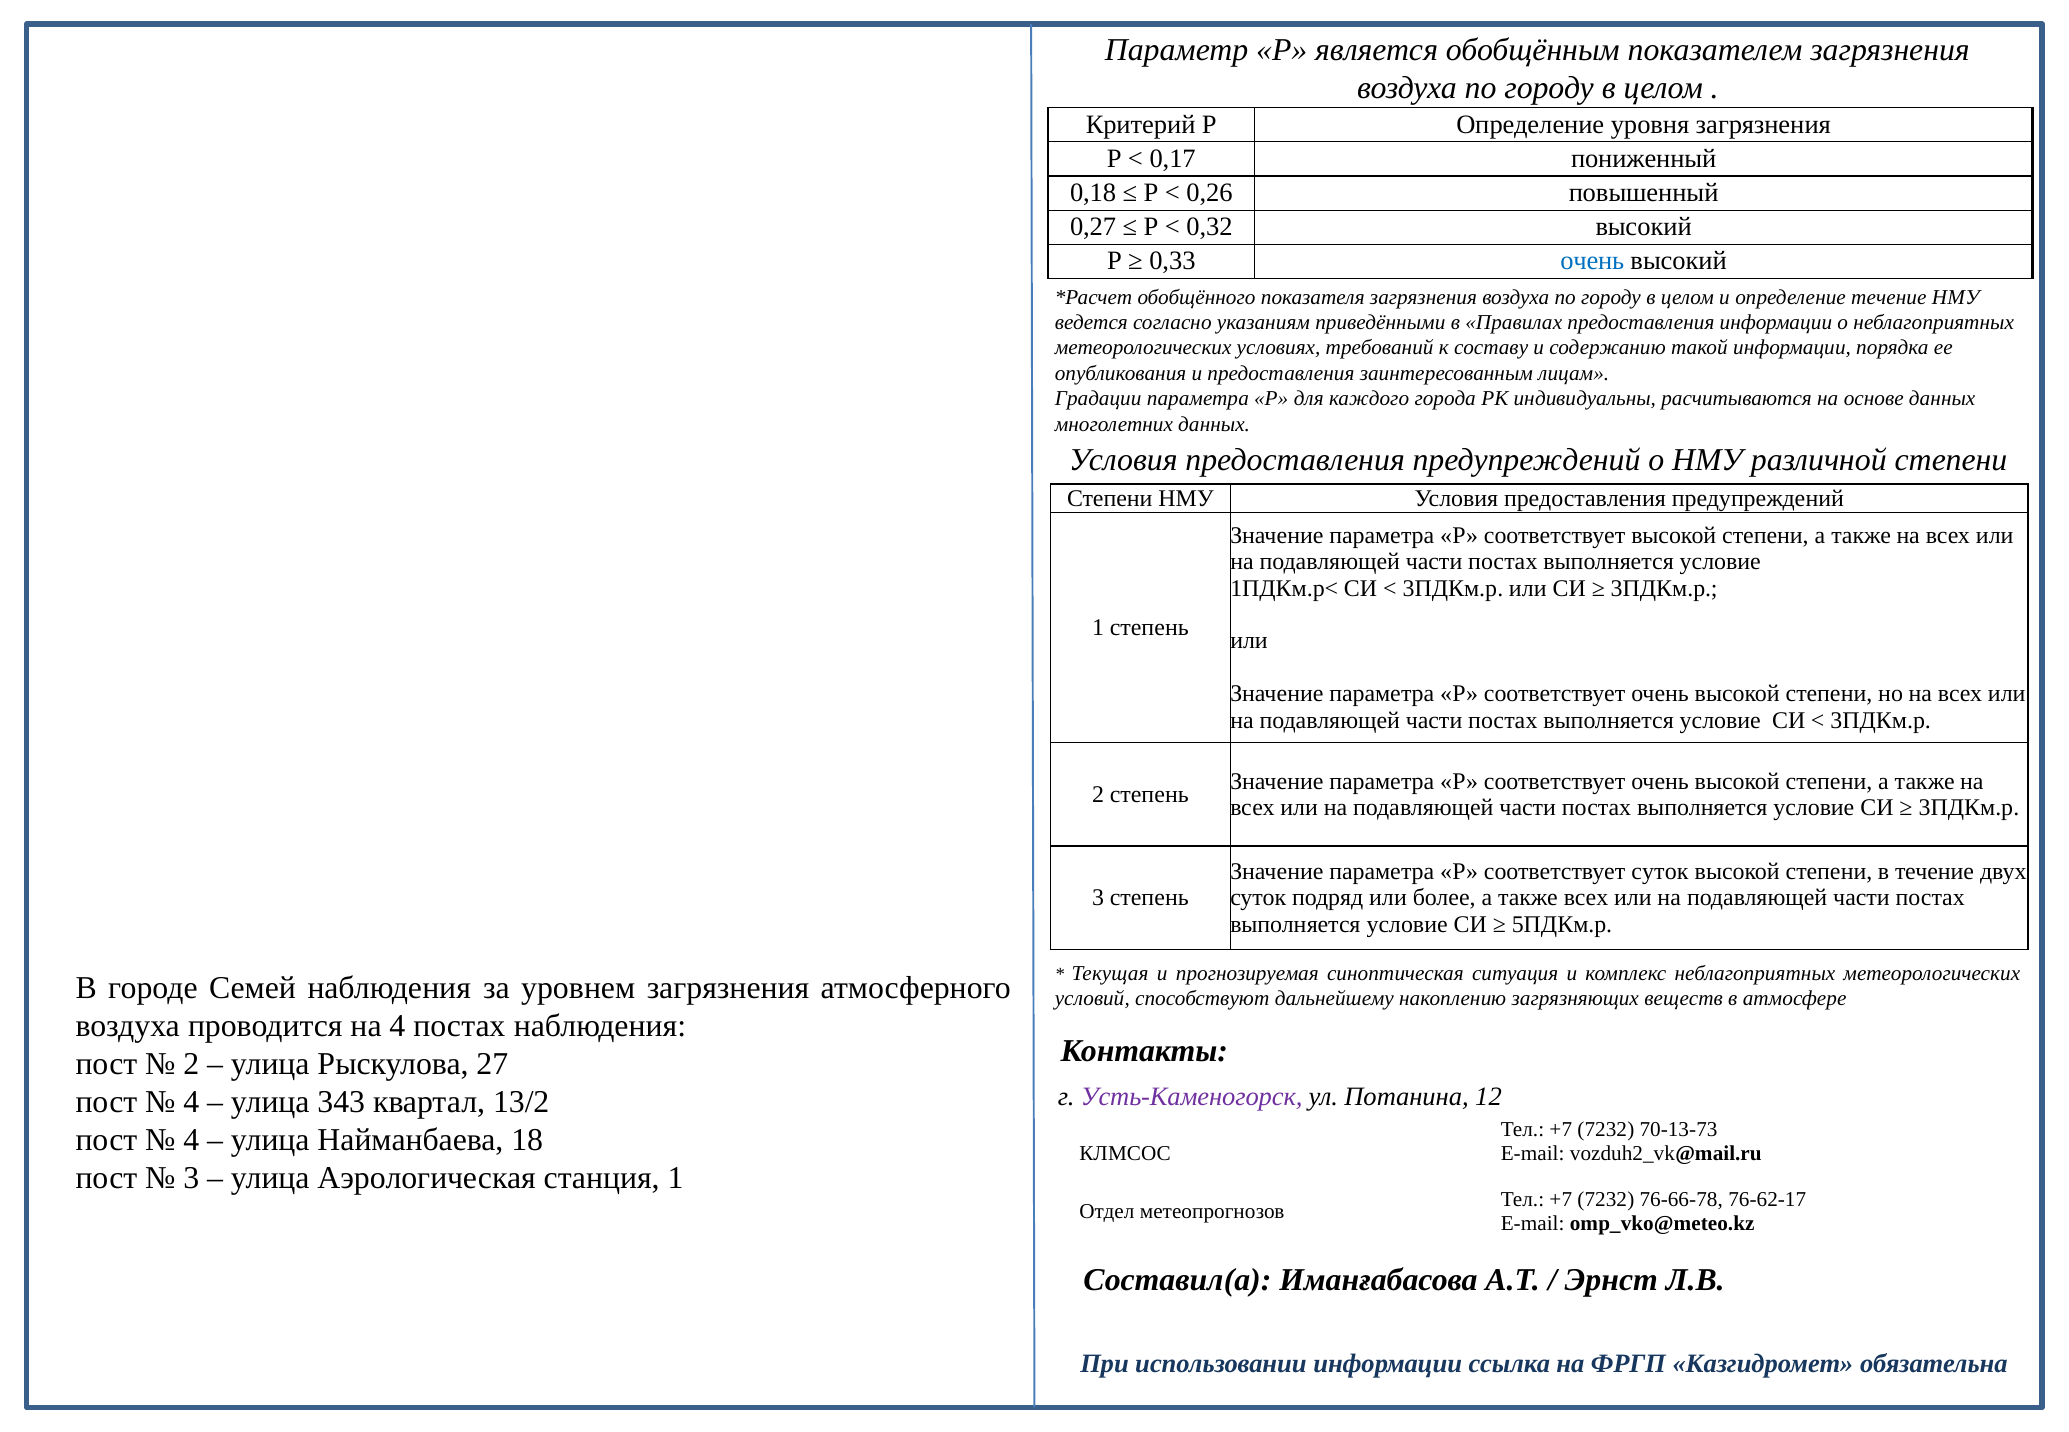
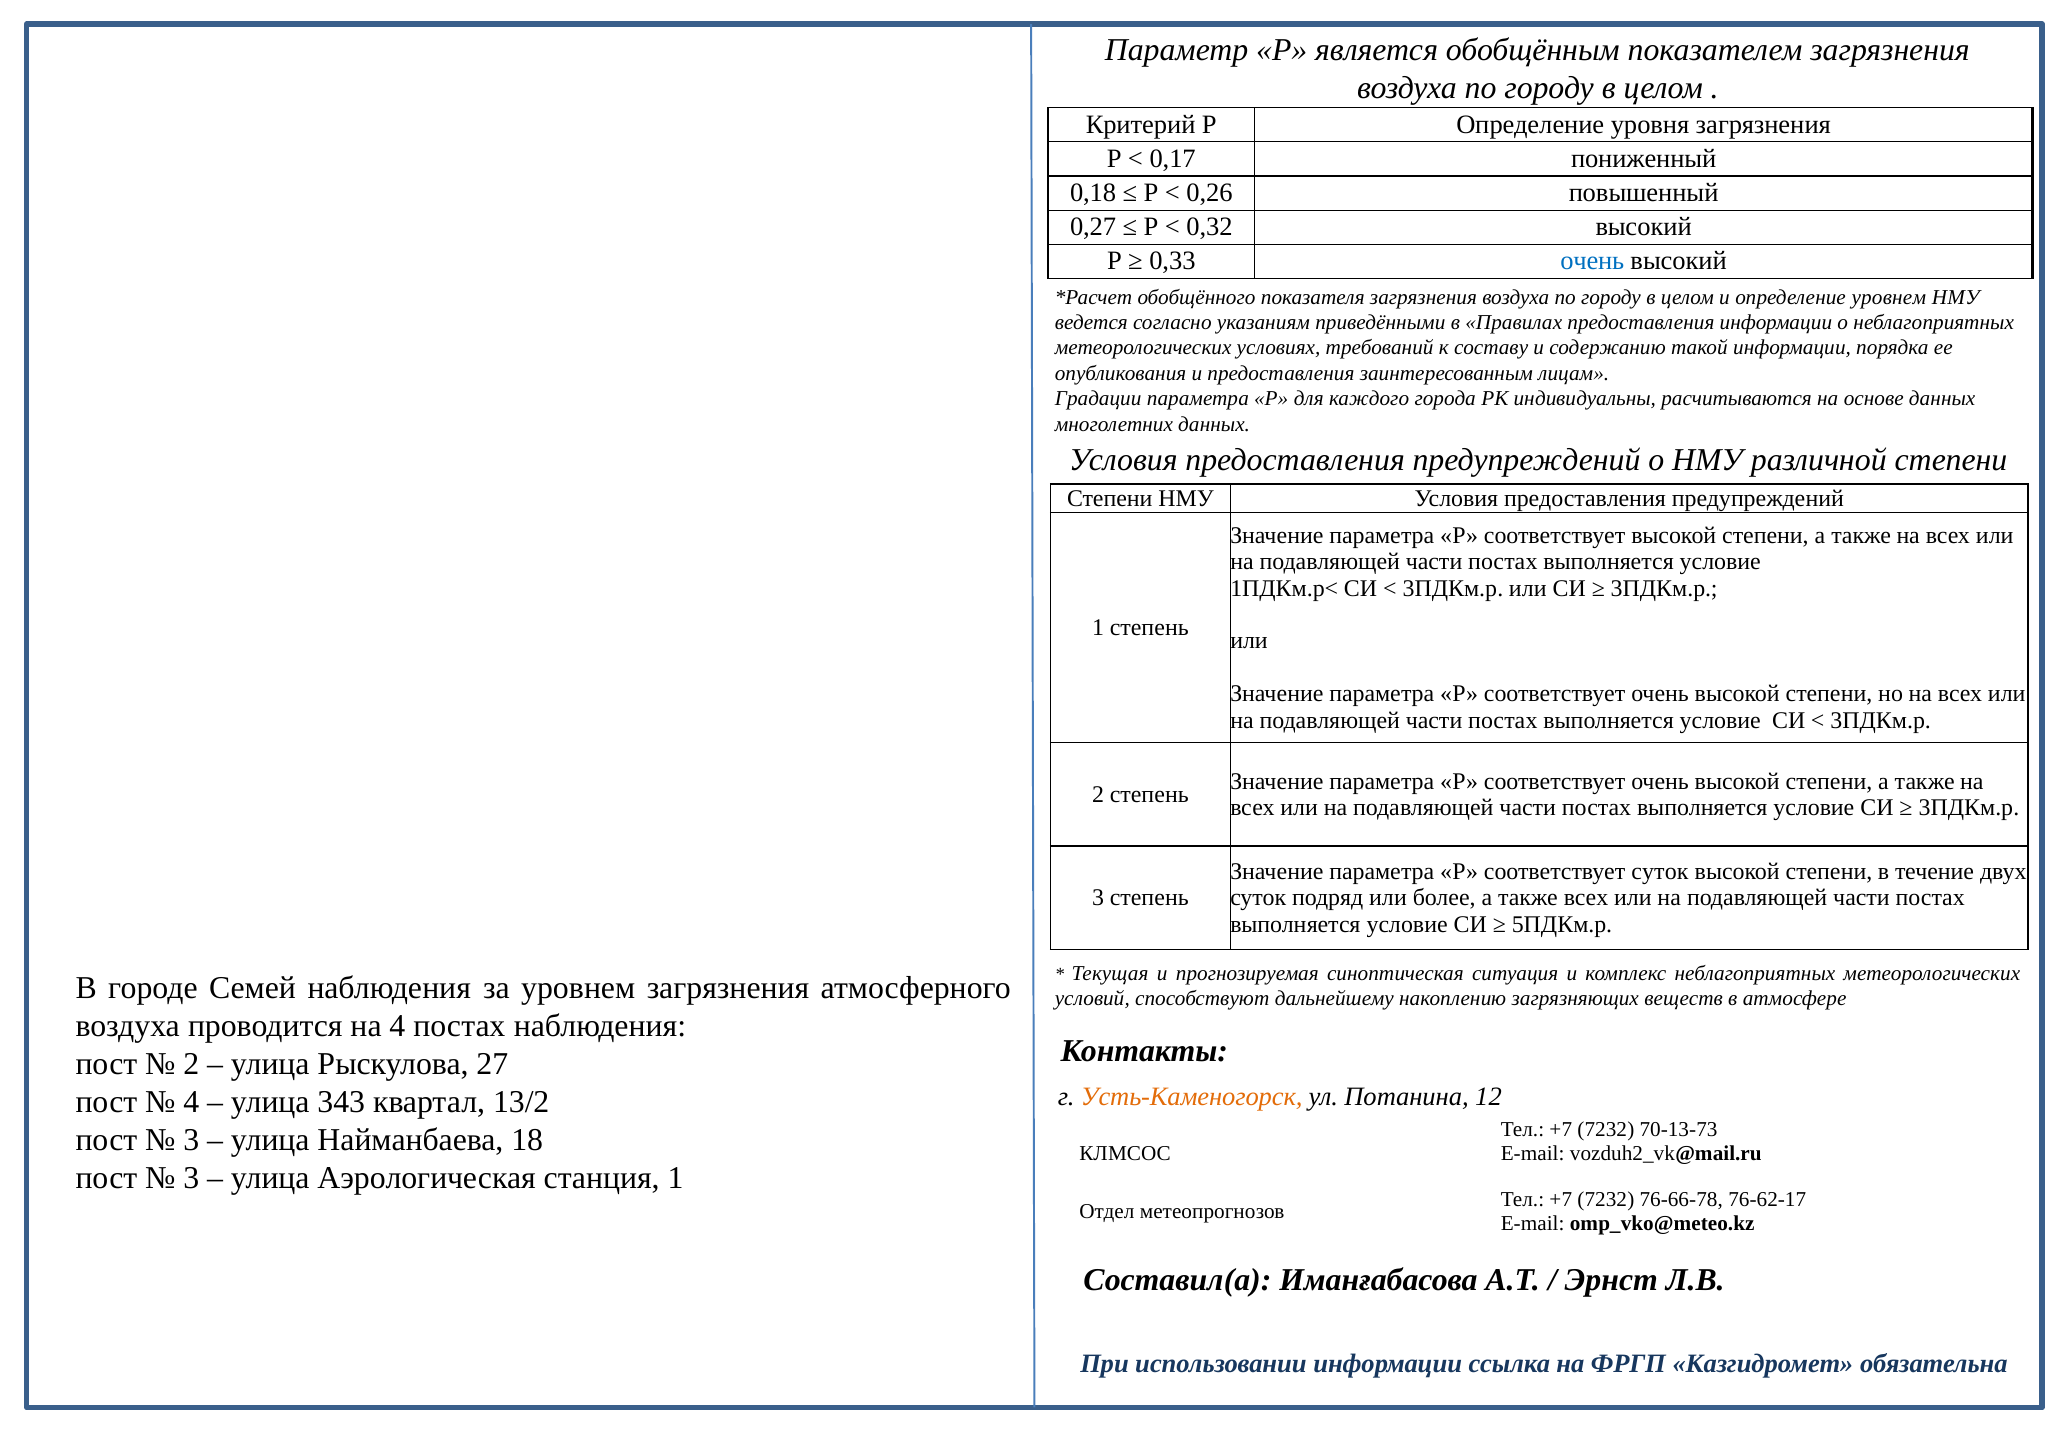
определение течение: течение -> уровнем
Усть-Каменогорск colour: purple -> orange
4 at (191, 1141): 4 -> 3
